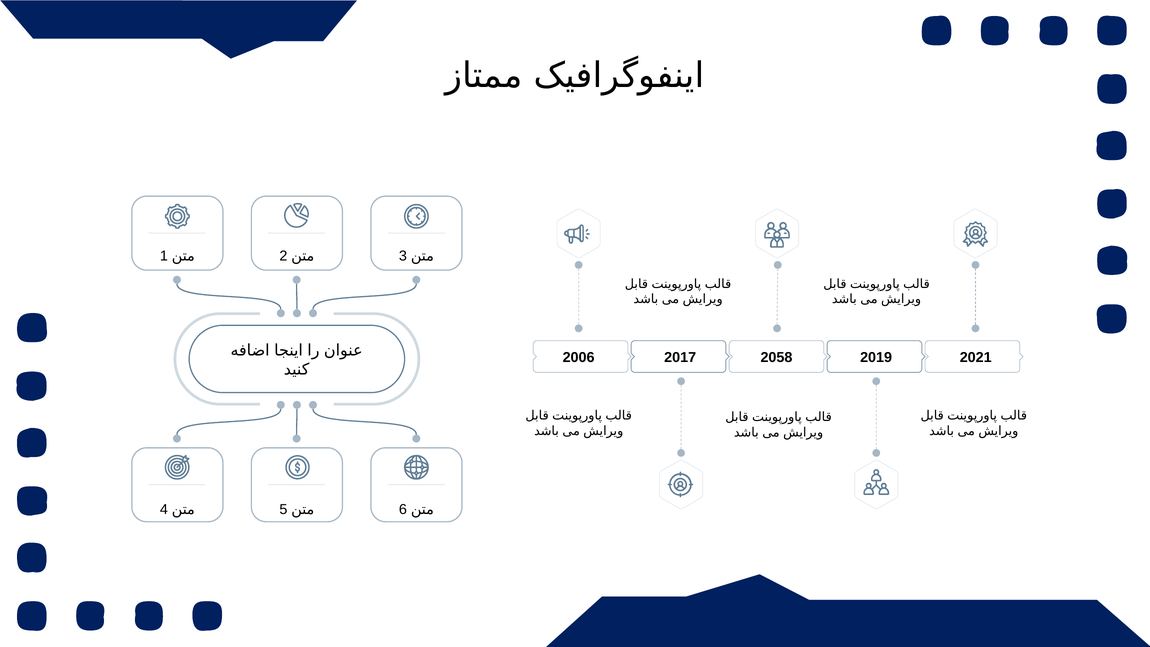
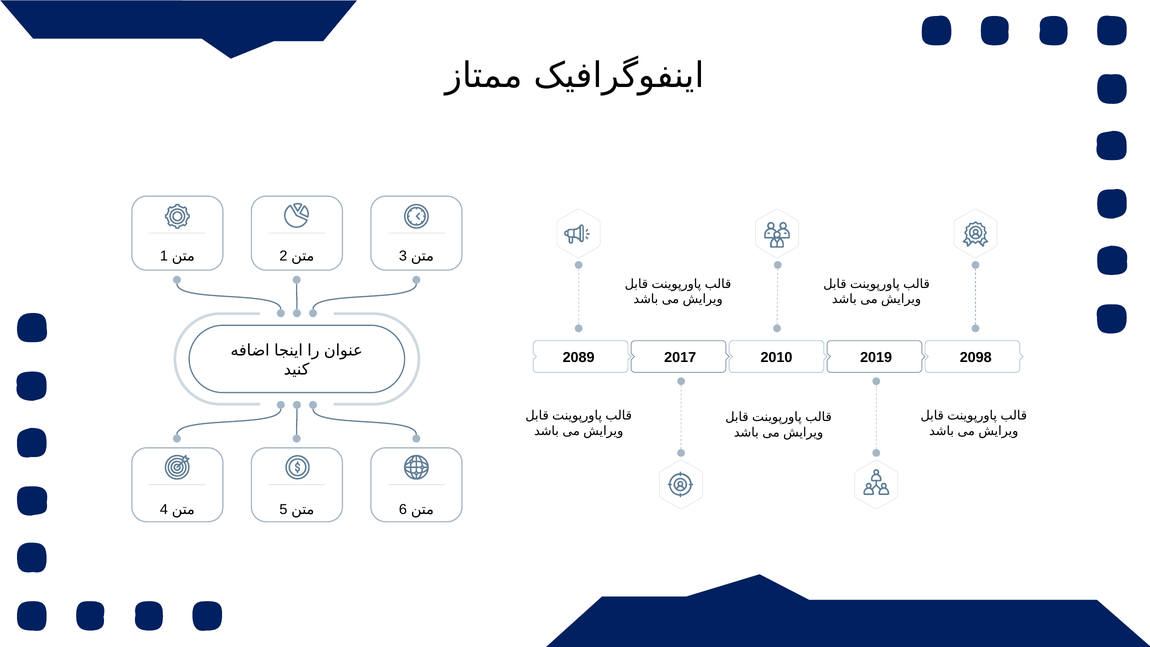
2006: 2006 -> 2089
2058: 2058 -> 2010
2021: 2021 -> 2098
